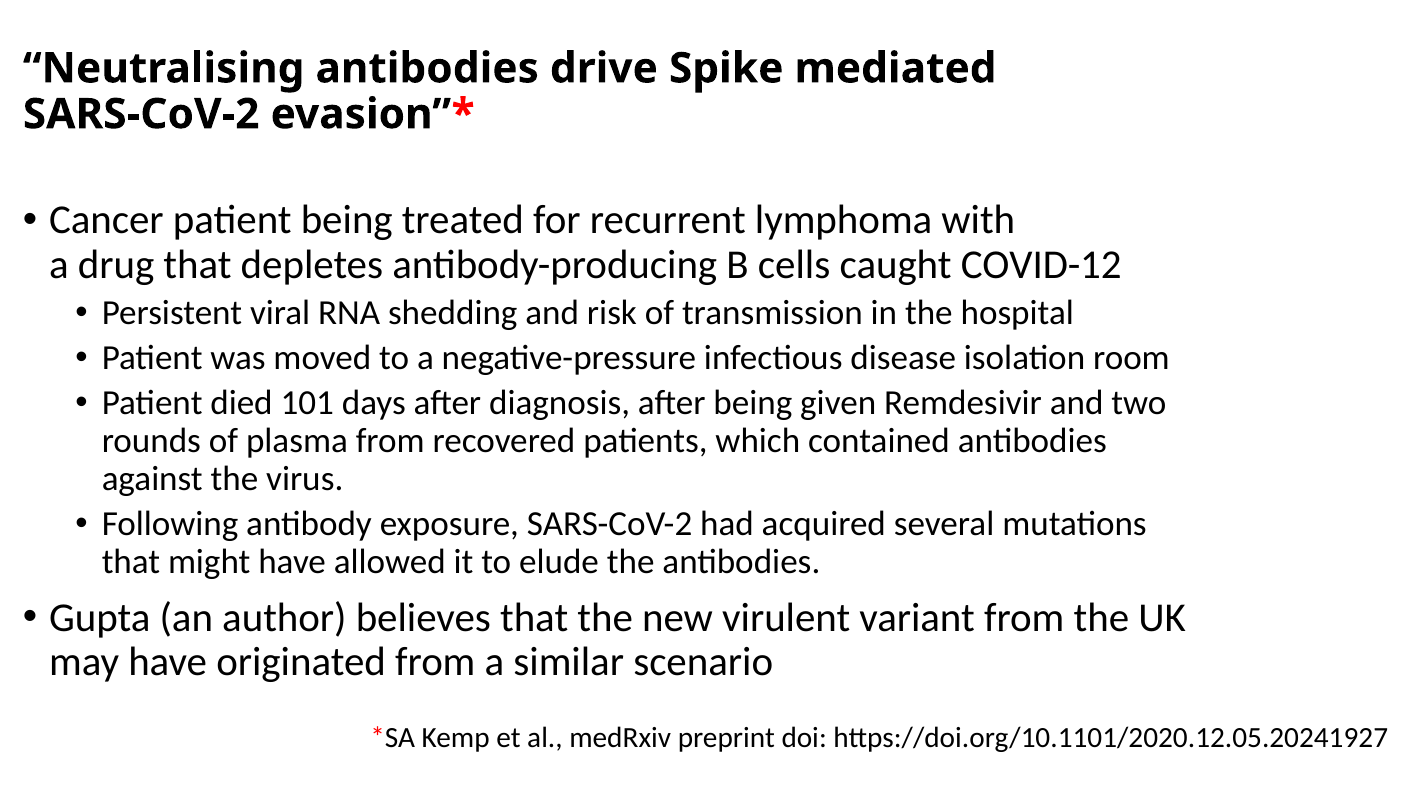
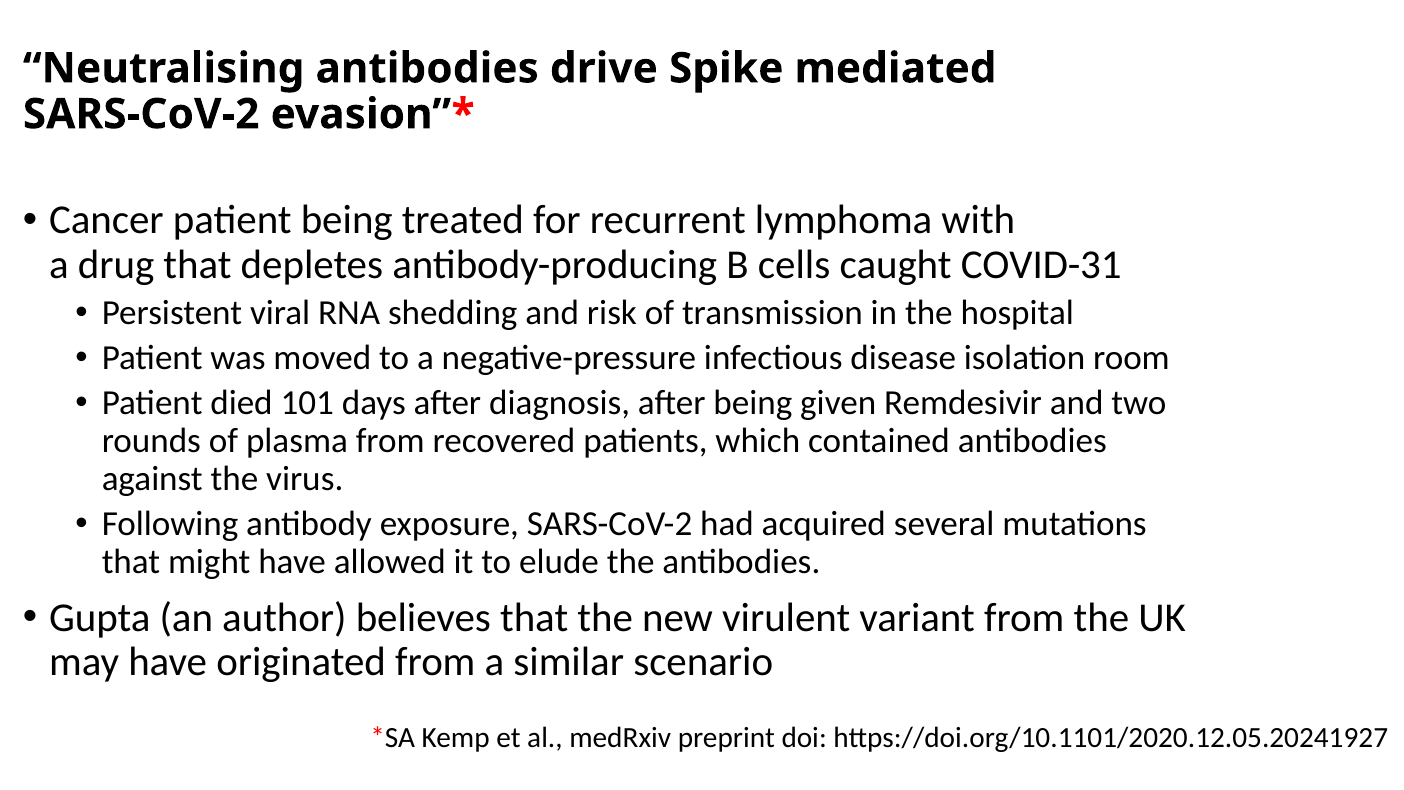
COVID-12: COVID-12 -> COVID-31
